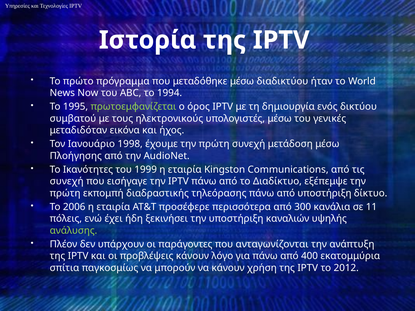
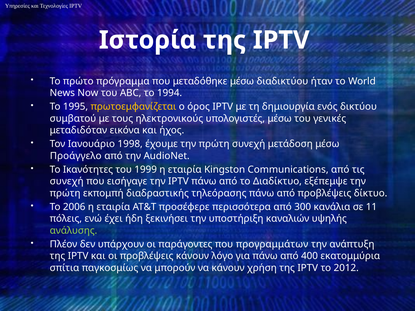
πρωτοεμφανίζεται colour: light green -> yellow
Πλοήγησης: Πλοήγησης -> Προάγγελο
από υποστήριξη: υποστήριξη -> προβλέψεις
ανταγωνίζονται: ανταγωνίζονται -> προγραμμάτων
